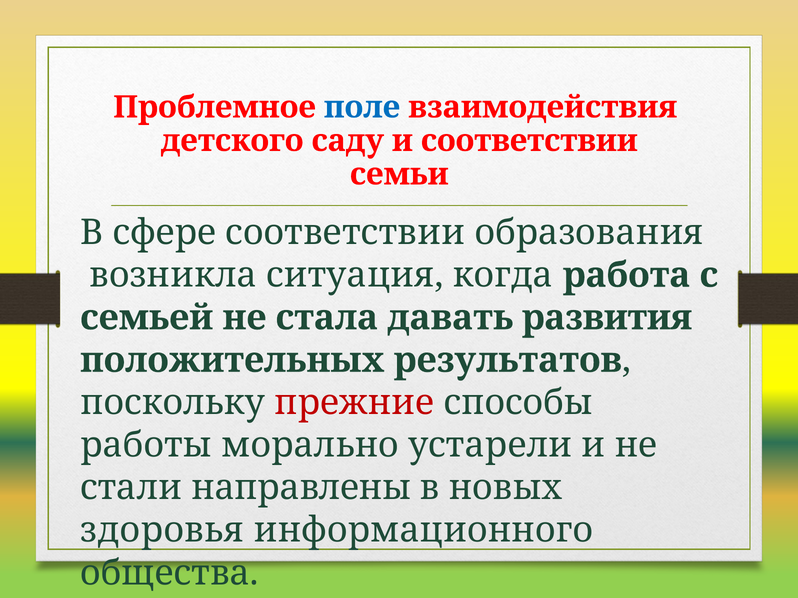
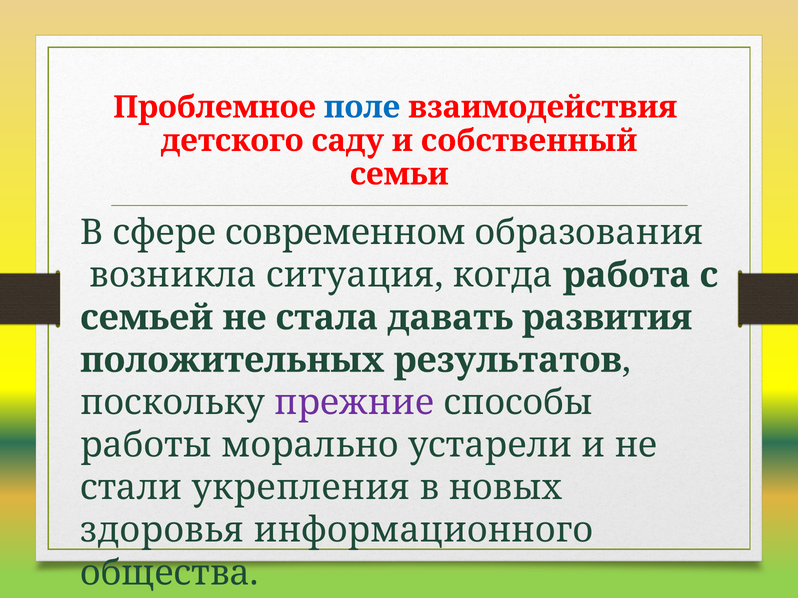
и соответствии: соответствии -> собственный
сфере соответствии: соответствии -> современном
прежние colour: red -> purple
направлены: направлены -> укрепления
